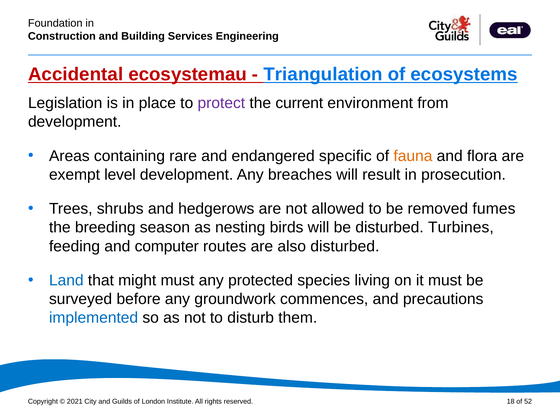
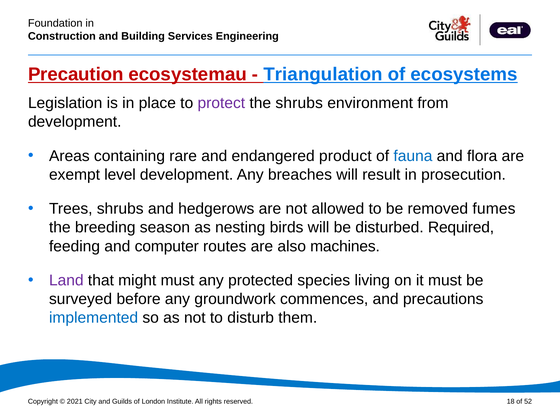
Accidental: Accidental -> Precaution
the current: current -> shrubs
specific: specific -> product
fauna colour: orange -> blue
Turbines: Turbines -> Required
also disturbed: disturbed -> machines
Land colour: blue -> purple
